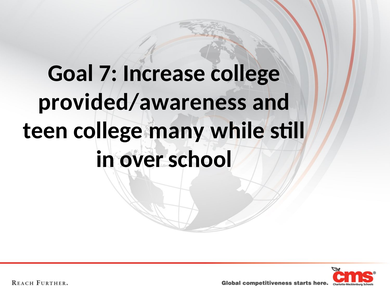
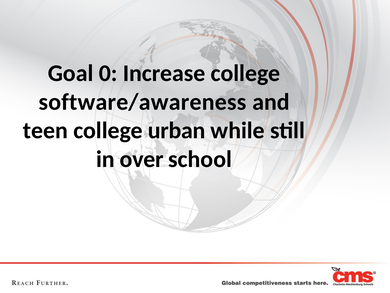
7: 7 -> 0
provided/awareness: provided/awareness -> software/awareness
many: many -> urban
